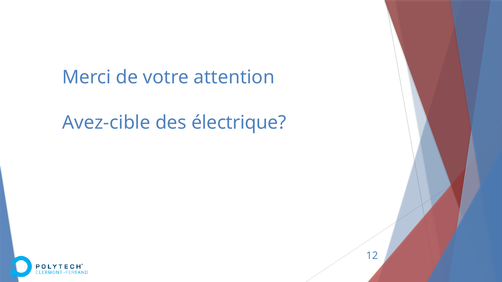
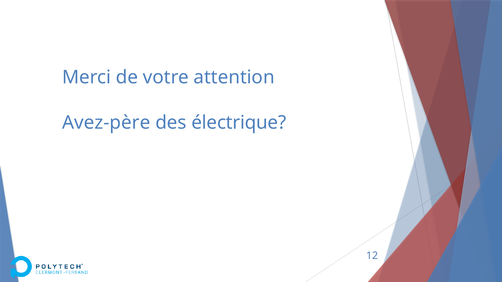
Avez-cible: Avez-cible -> Avez-père
